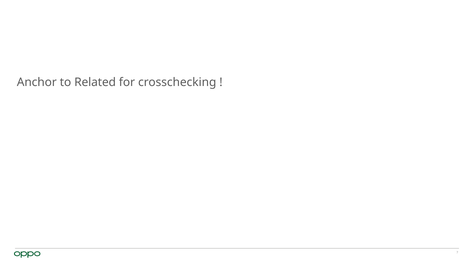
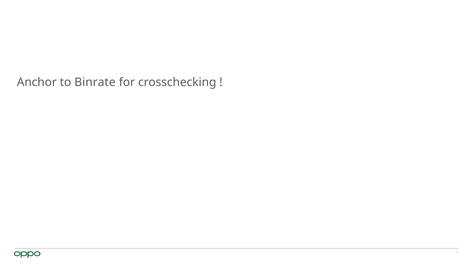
Related: Related -> Binrate
